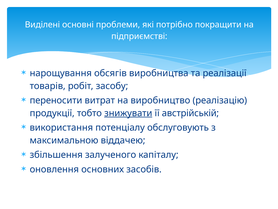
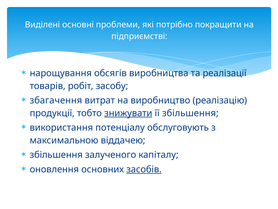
переносити: переносити -> збагачення
її австрійській: австрійській -> збільшення
засобів underline: none -> present
